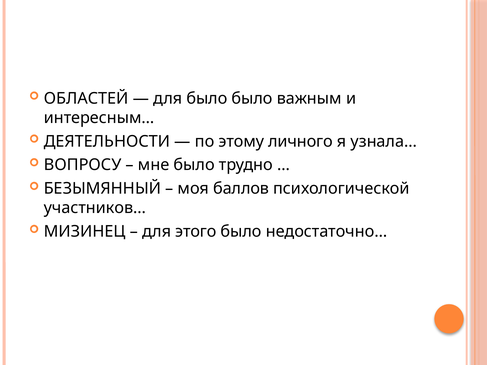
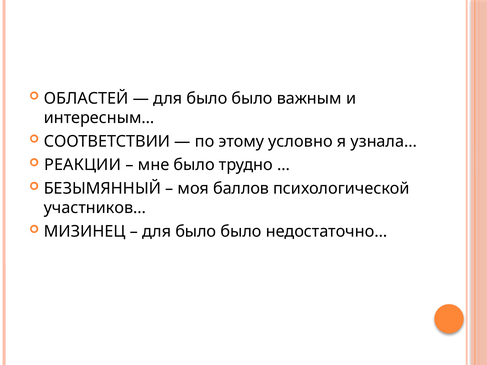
ДЕЯТЕЛЬНОСТИ: ДЕЯТЕЛЬНОСТИ -> СООТВЕТСТВИИ
личного: личного -> условно
ВОПРОСУ: ВОПРОСУ -> РЕАКЦИИ
этого at (196, 232): этого -> было
